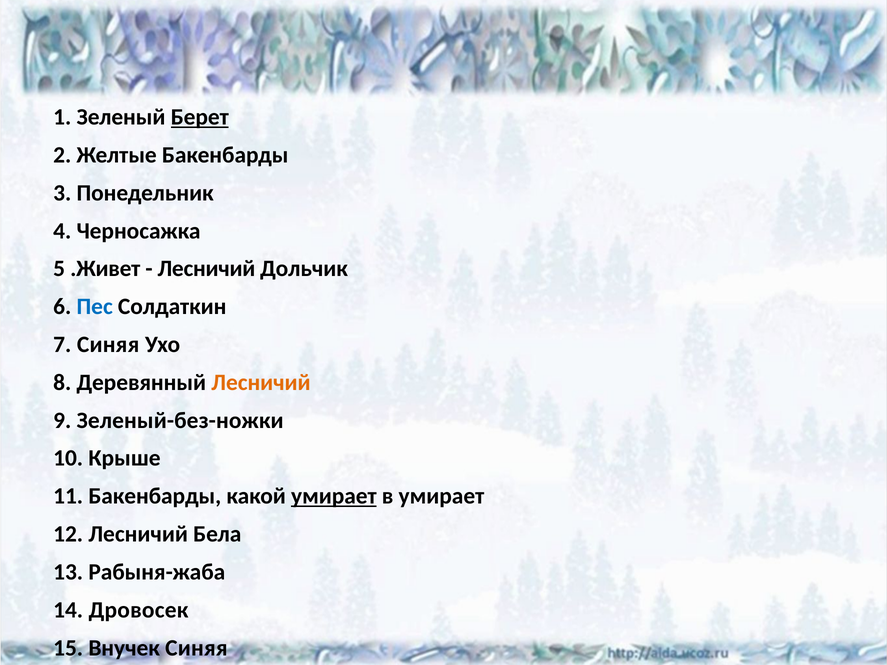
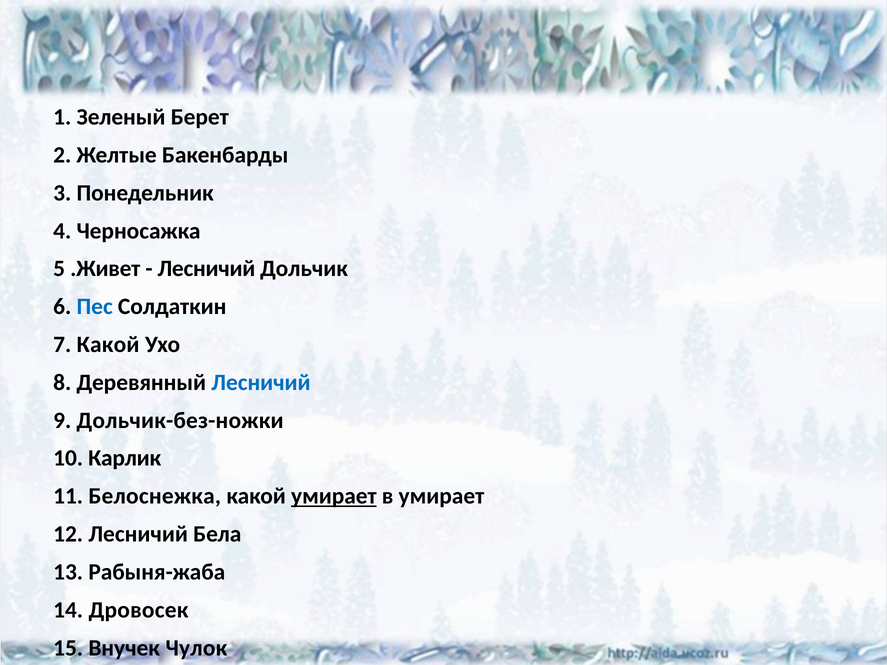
Берет underline: present -> none
7 Синяя: Синяя -> Какой
Лесничий at (261, 383) colour: orange -> blue
Зеленый-без-ножки: Зеленый-без-ножки -> Дольчик-без-ножки
Крыше: Крыше -> Карлик
11 Бакенбарды: Бакенбарды -> Белоснежка
Внучек Синяя: Синяя -> Чулок
